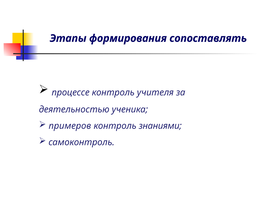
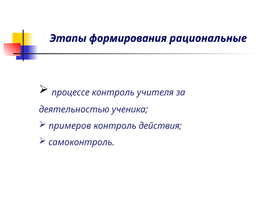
сопоставлять: сопоставлять -> рациональные
знаниями: знаниями -> действия
